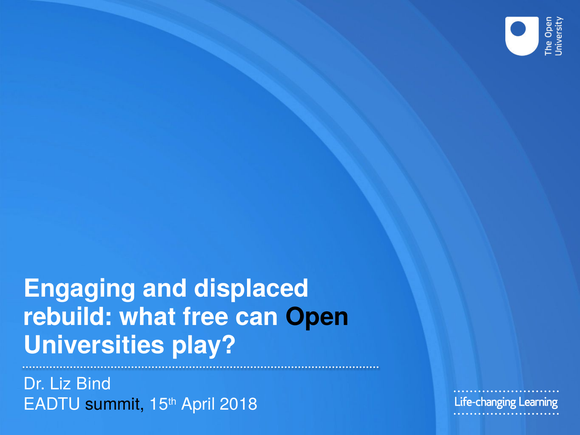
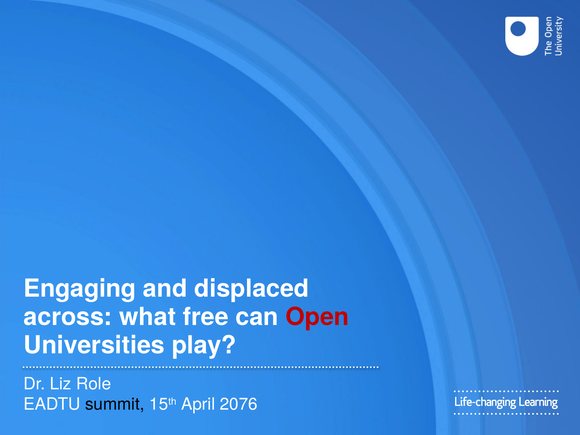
rebuild: rebuild -> across
Open colour: black -> red
Bind: Bind -> Role
2018: 2018 -> 2076
